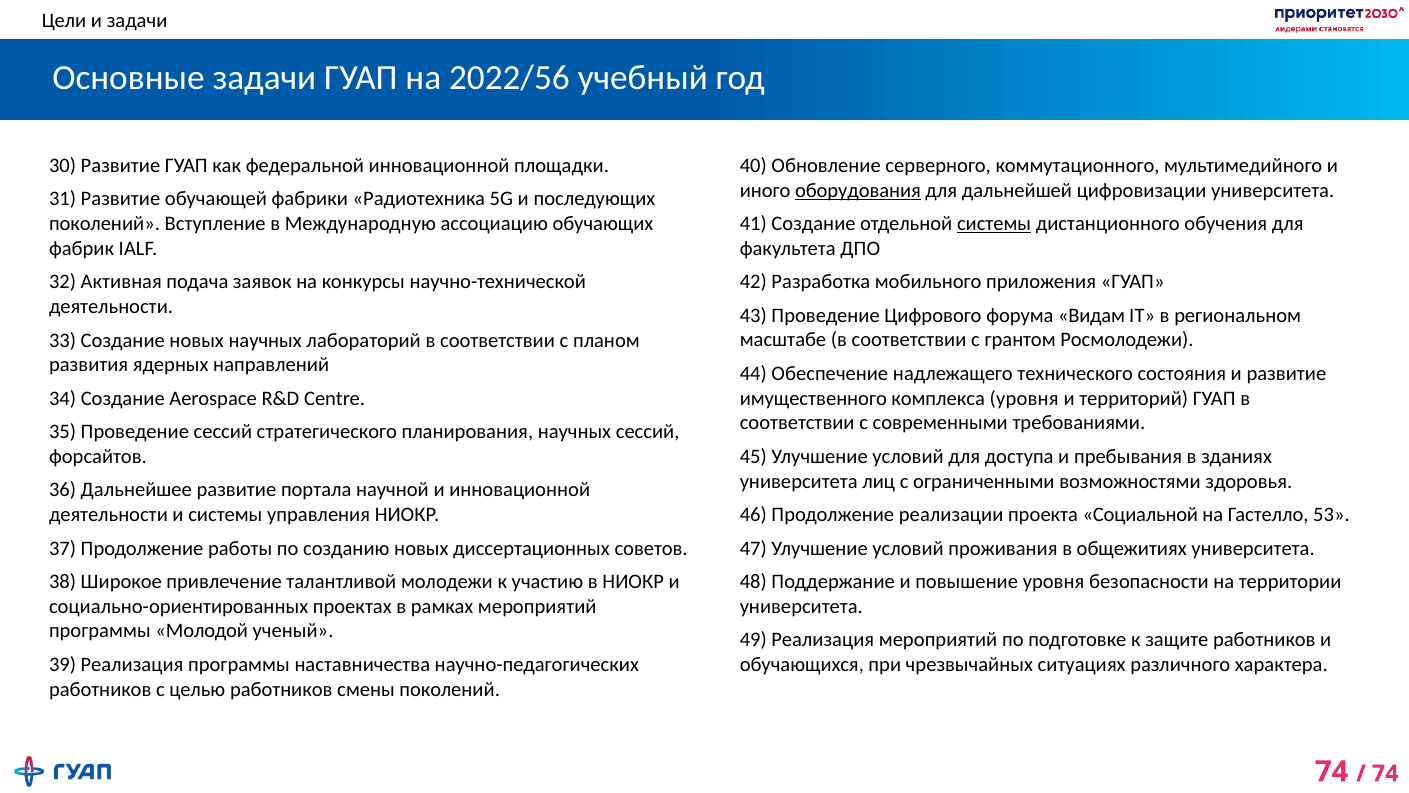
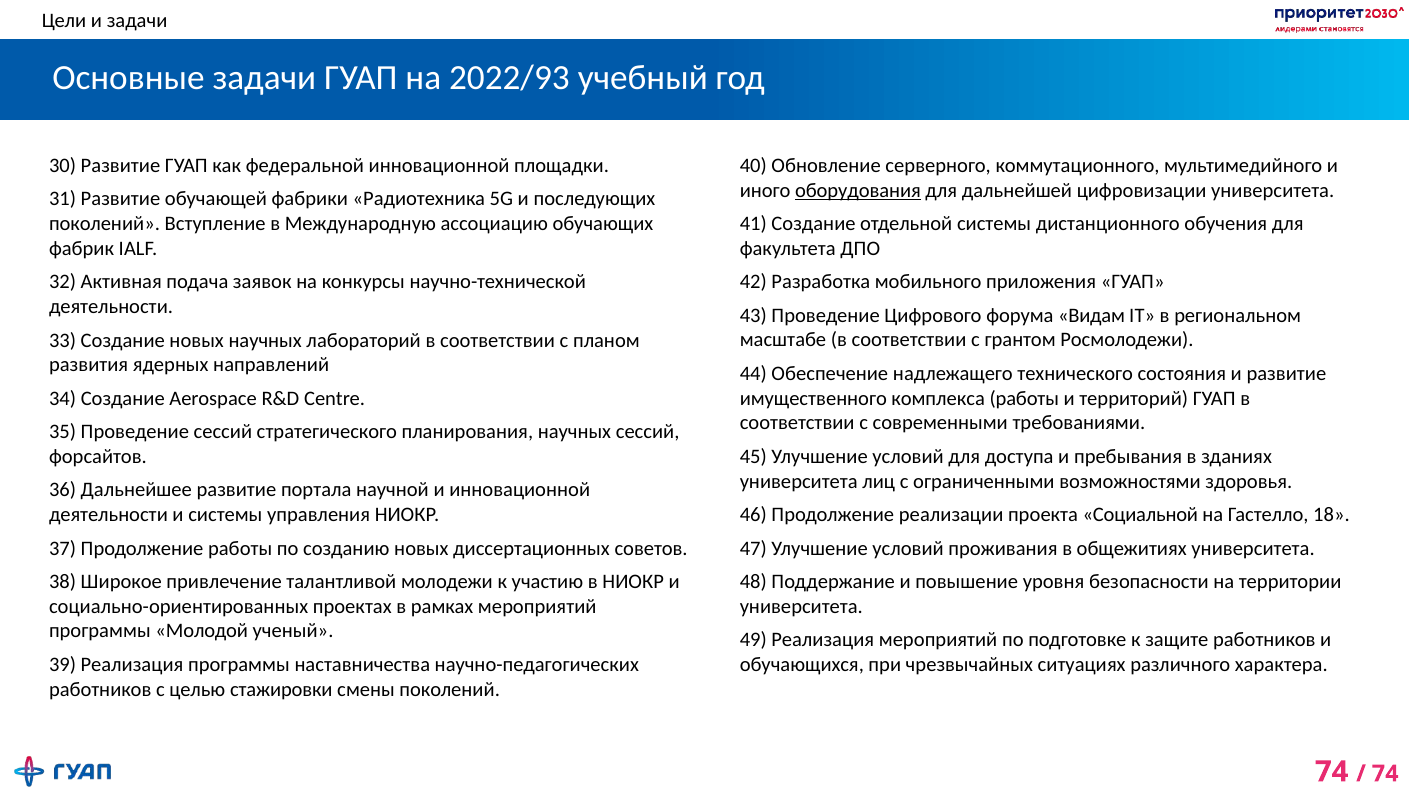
2022/56: 2022/56 -> 2022/93
системы at (994, 224) underline: present -> none
комплекса уровня: уровня -> работы
53: 53 -> 18
целью работников: работников -> стажировки
